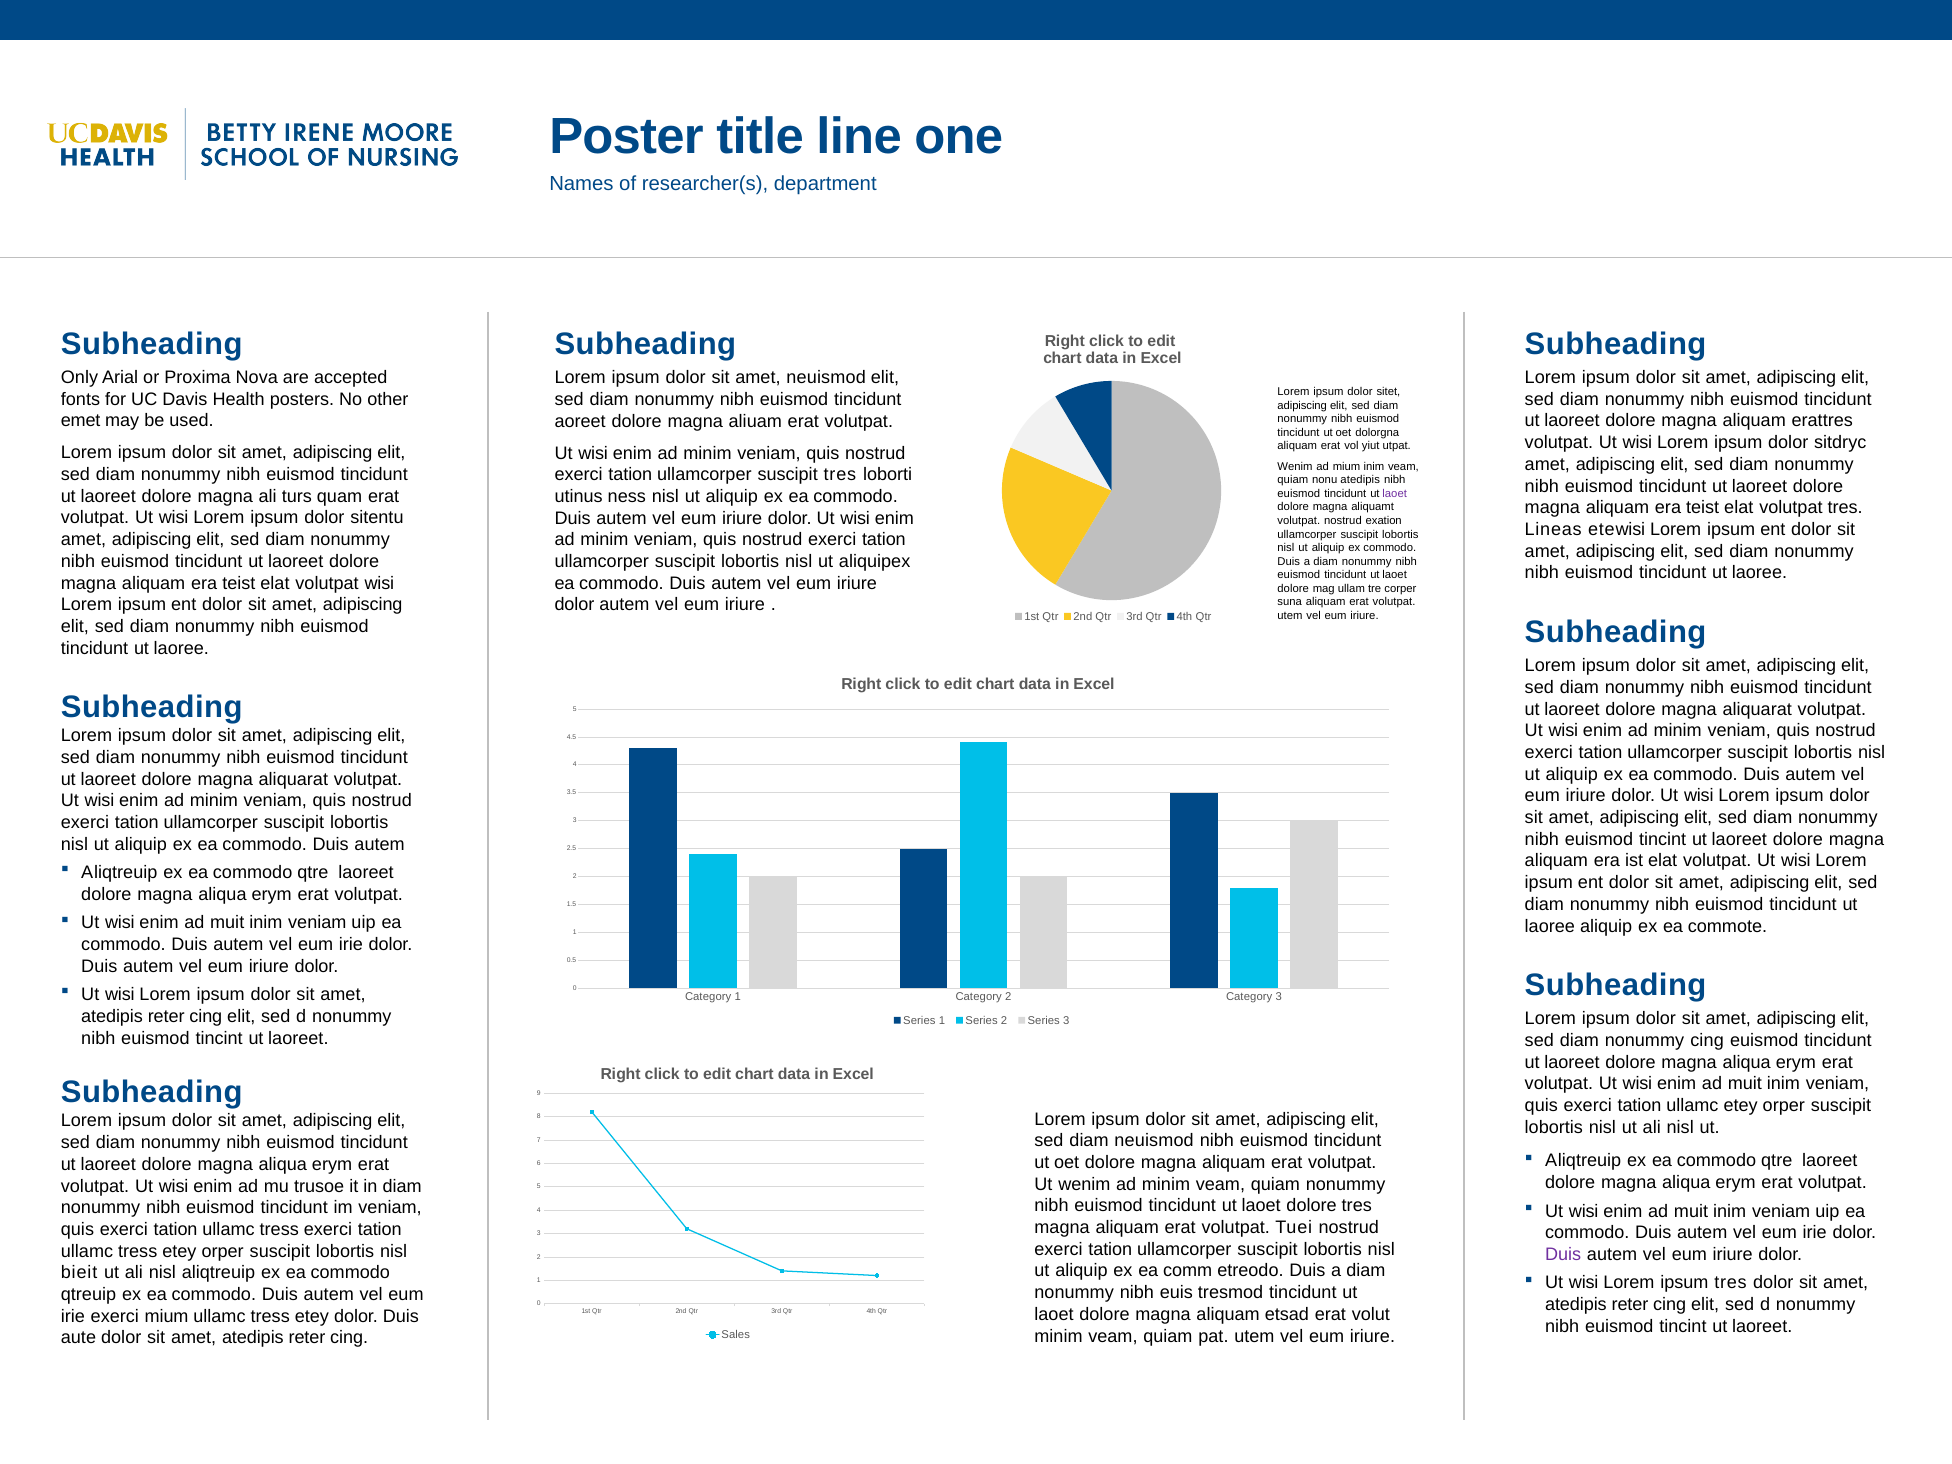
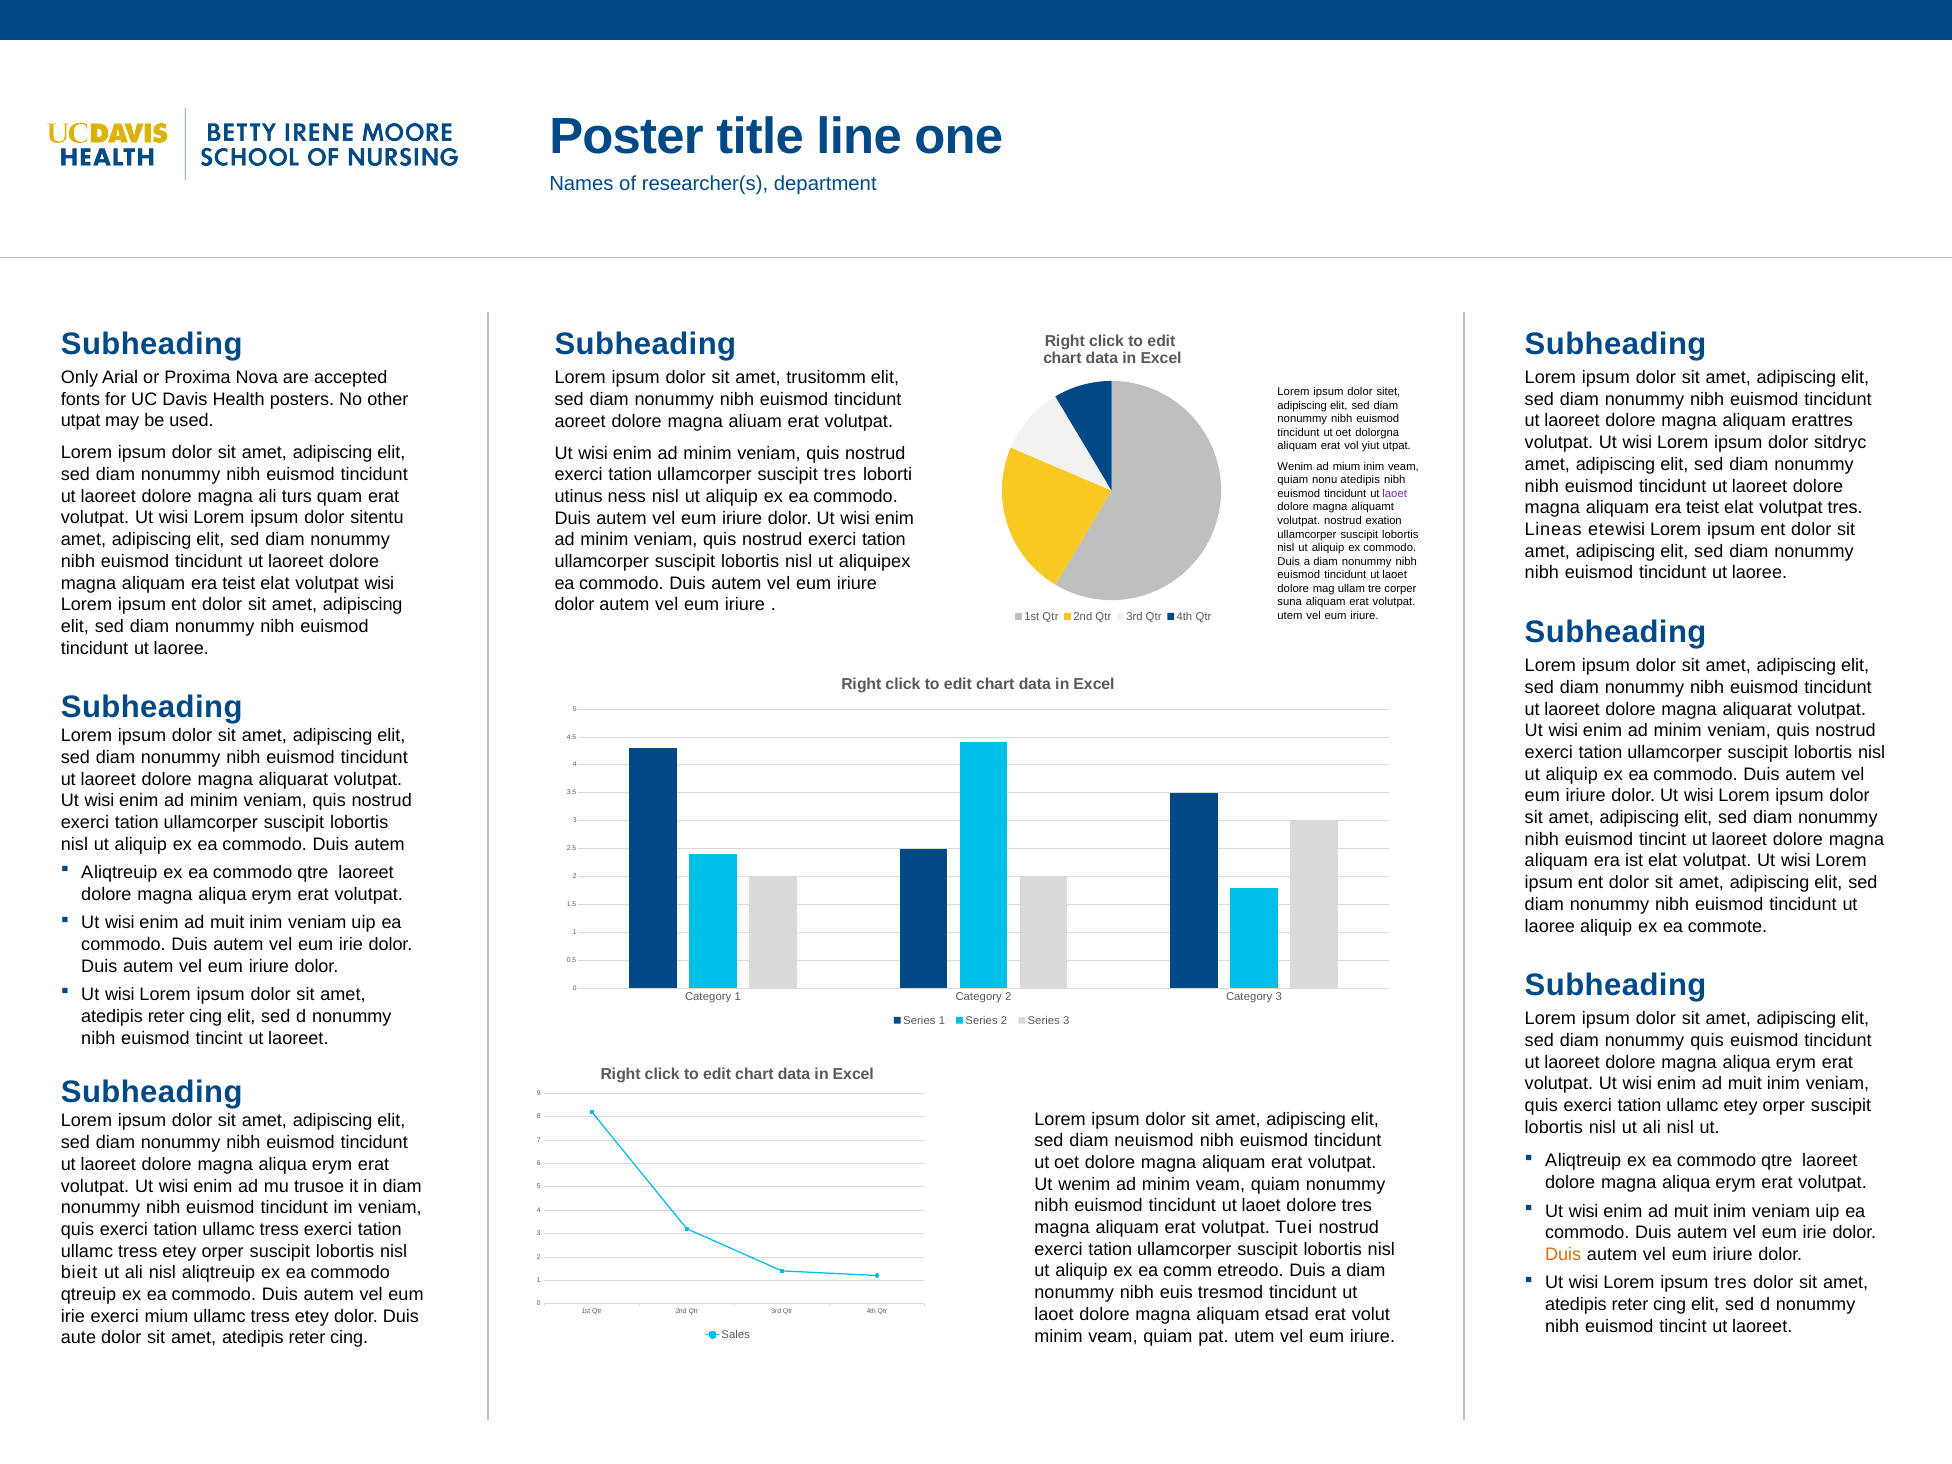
amet neuismod: neuismod -> trusitomm
emet at (81, 421): emet -> utpat
nonummy cing: cing -> quis
Duis at (1563, 1255) colour: purple -> orange
